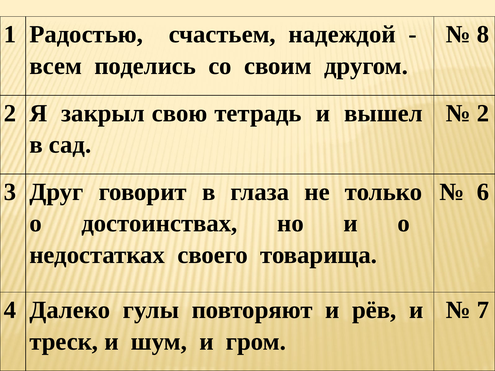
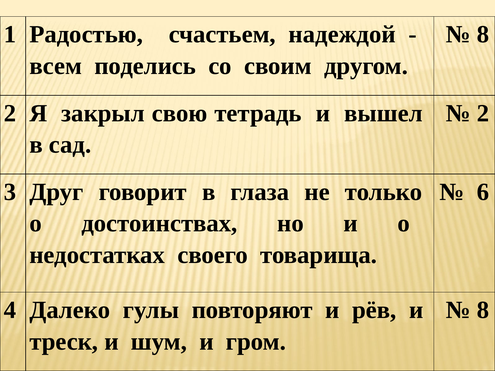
7 at (483, 310): 7 -> 8
